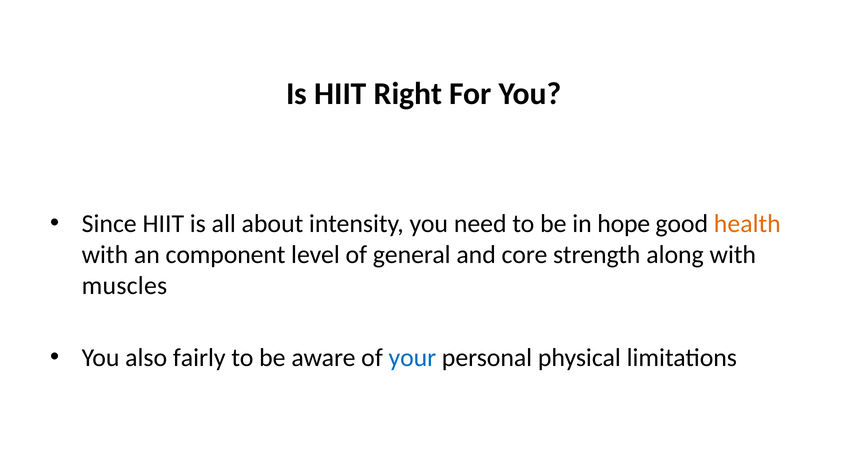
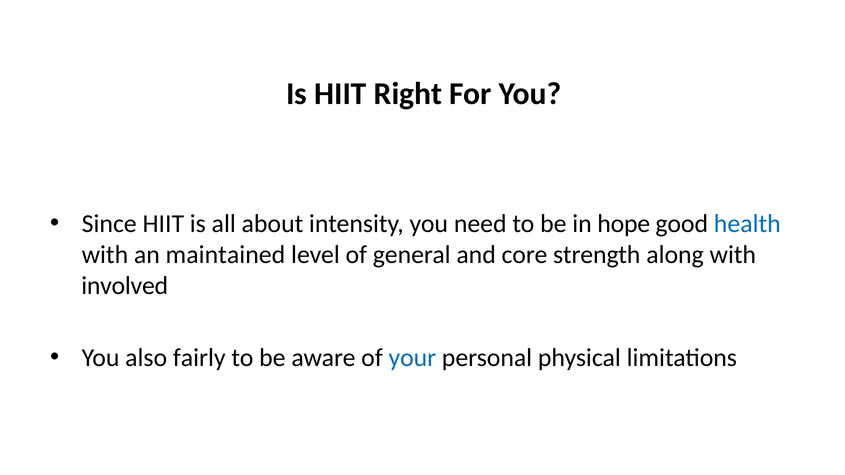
health colour: orange -> blue
component: component -> maintained
muscles: muscles -> involved
